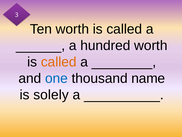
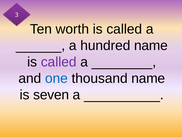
hundred worth: worth -> name
called at (59, 62) colour: orange -> purple
solely: solely -> seven
